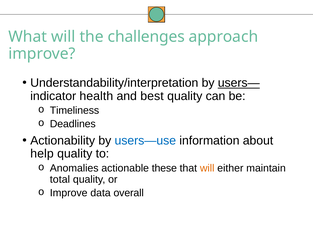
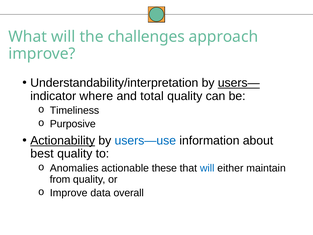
health: health -> where
best: best -> total
Deadlines: Deadlines -> Purposive
Actionability underline: none -> present
help: help -> best
will at (207, 168) colour: orange -> blue
total: total -> from
